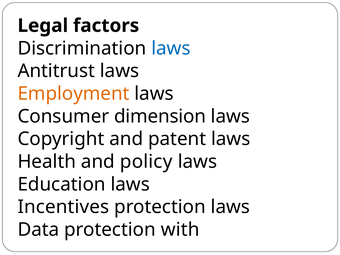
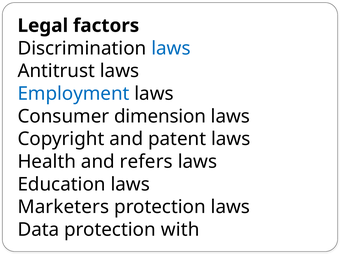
Employment colour: orange -> blue
policy: policy -> refers
Incentives: Incentives -> Marketers
